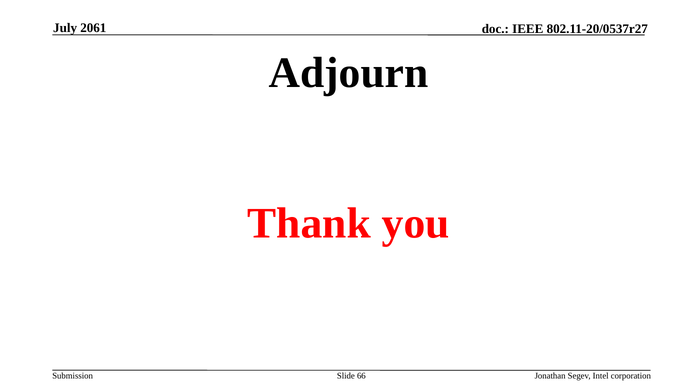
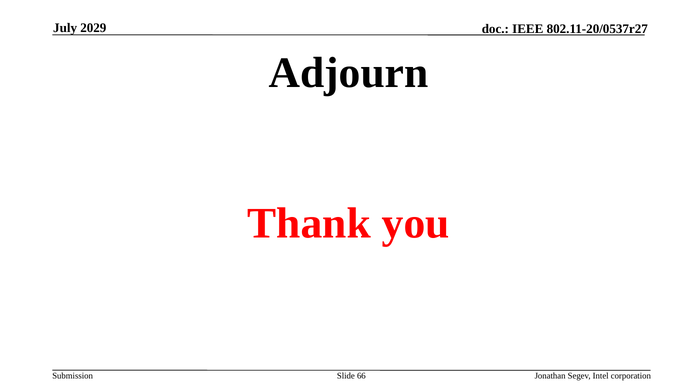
2061: 2061 -> 2029
